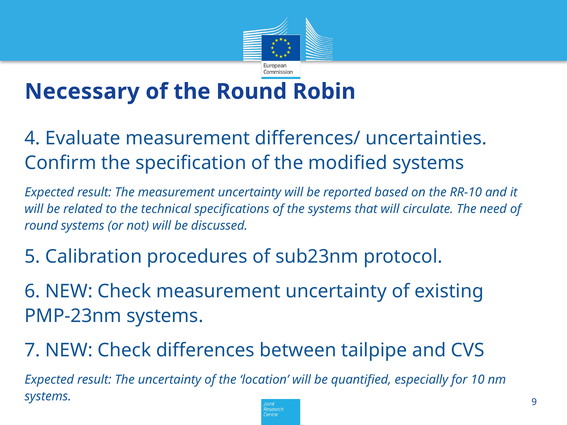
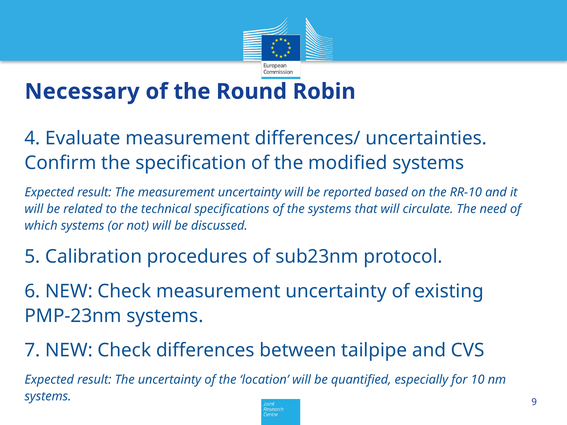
round at (41, 226): round -> which
